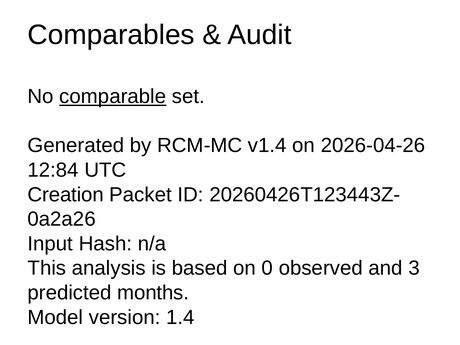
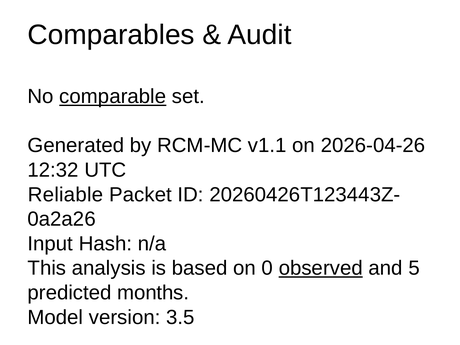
v1.4: v1.4 -> v1.1
12:84: 12:84 -> 12:32
Creation: Creation -> Reliable
observed underline: none -> present
3: 3 -> 5
1.4: 1.4 -> 3.5
